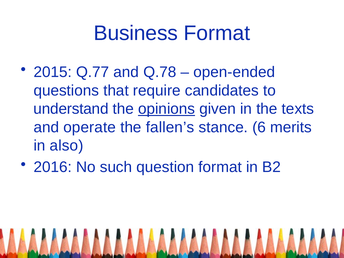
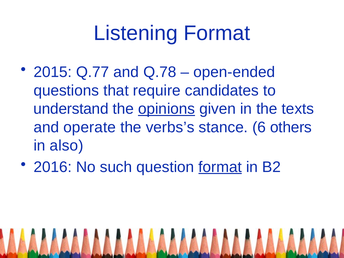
Business: Business -> Listening
fallen’s: fallen’s -> verbs’s
merits: merits -> others
format at (220, 167) underline: none -> present
